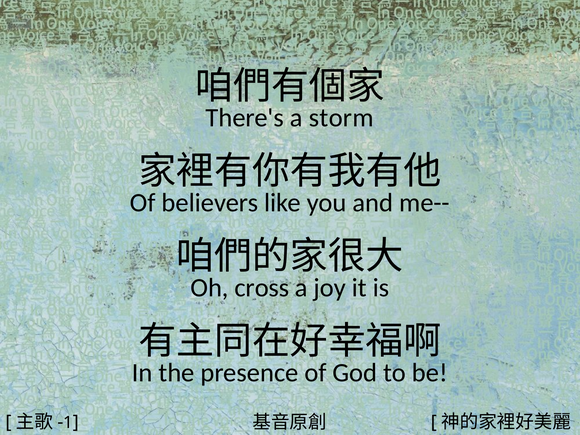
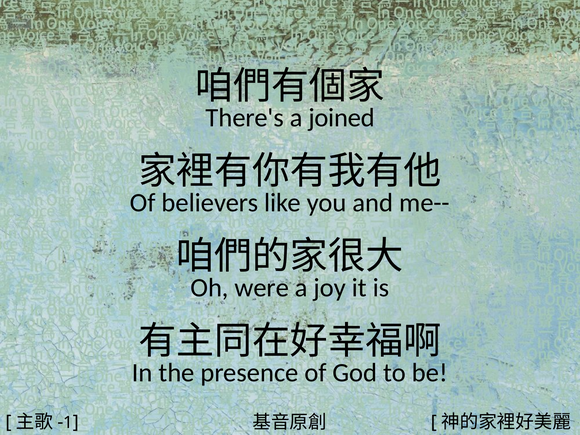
storm: storm -> joined
cross: cross -> were
